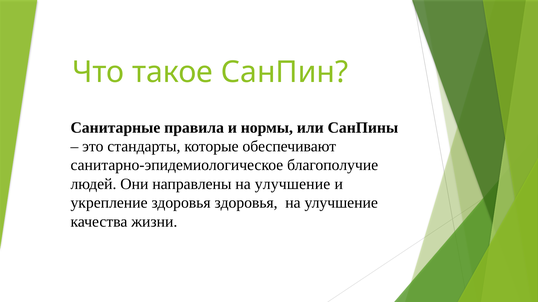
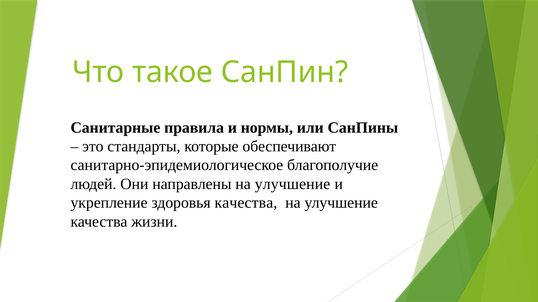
здоровья здоровья: здоровья -> качества
